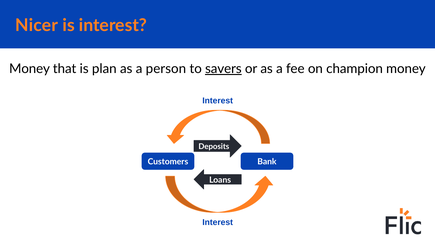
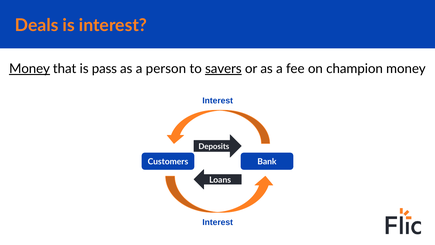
Nicer: Nicer -> Deals
Money at (30, 69) underline: none -> present
plan: plan -> pass
